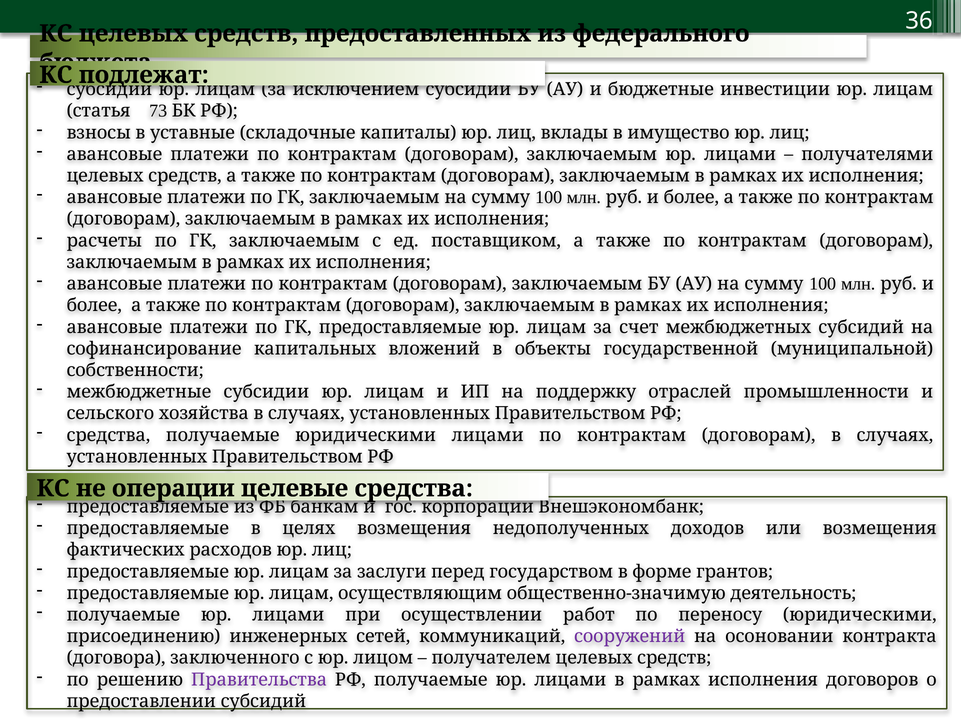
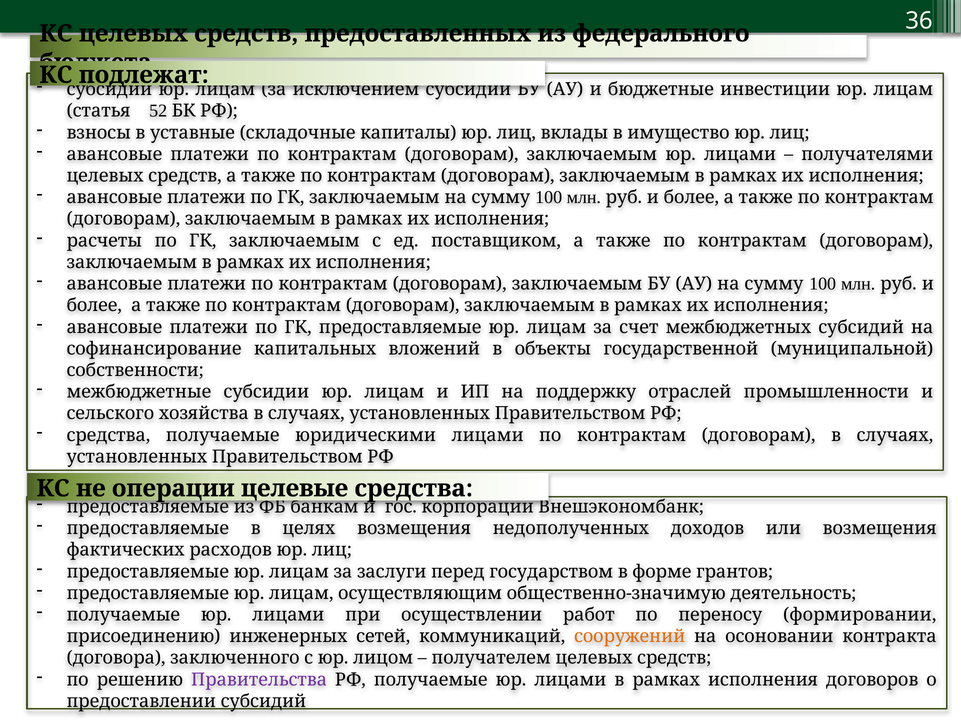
73: 73 -> 52
переносу юридическими: юридическими -> формировании
сооружений colour: purple -> orange
